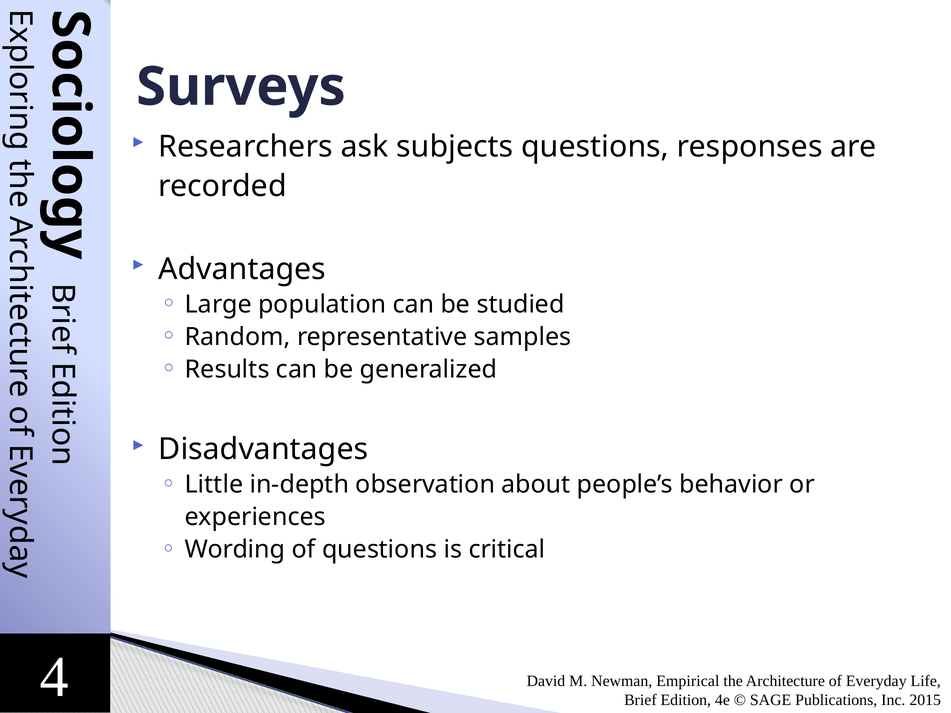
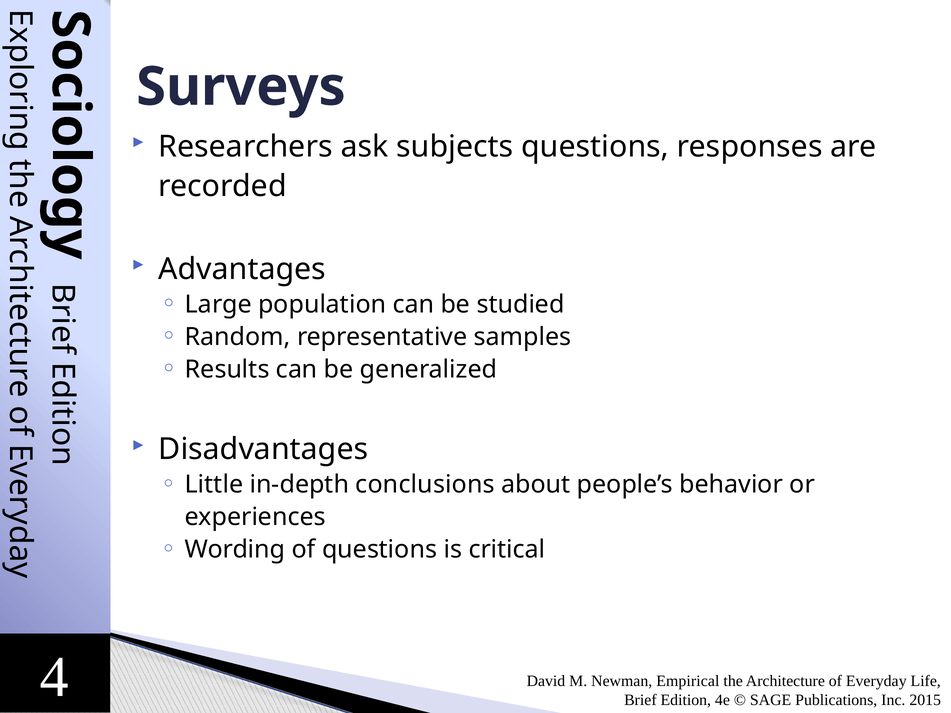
observation: observation -> conclusions
